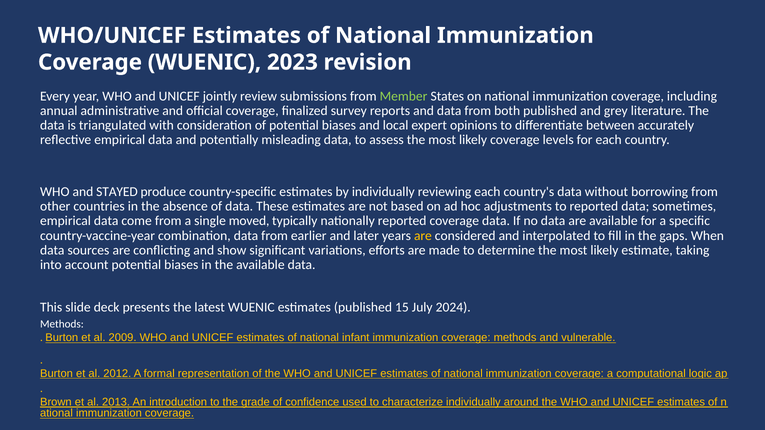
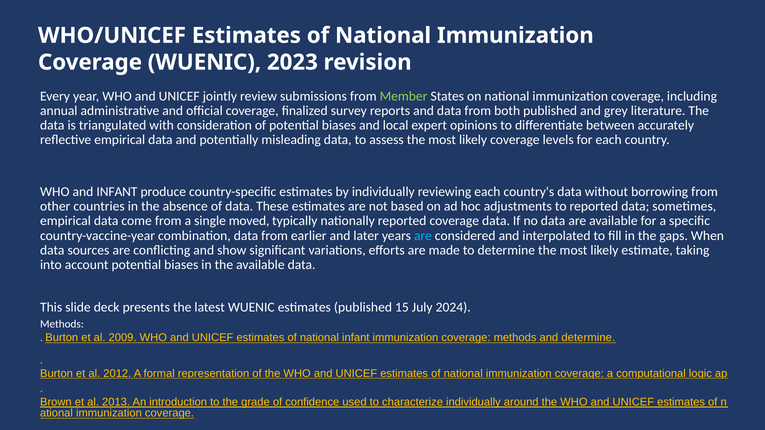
and STAYED: STAYED -> INFANT
are at (423, 236) colour: yellow -> light blue
and vulnerable: vulnerable -> determine
